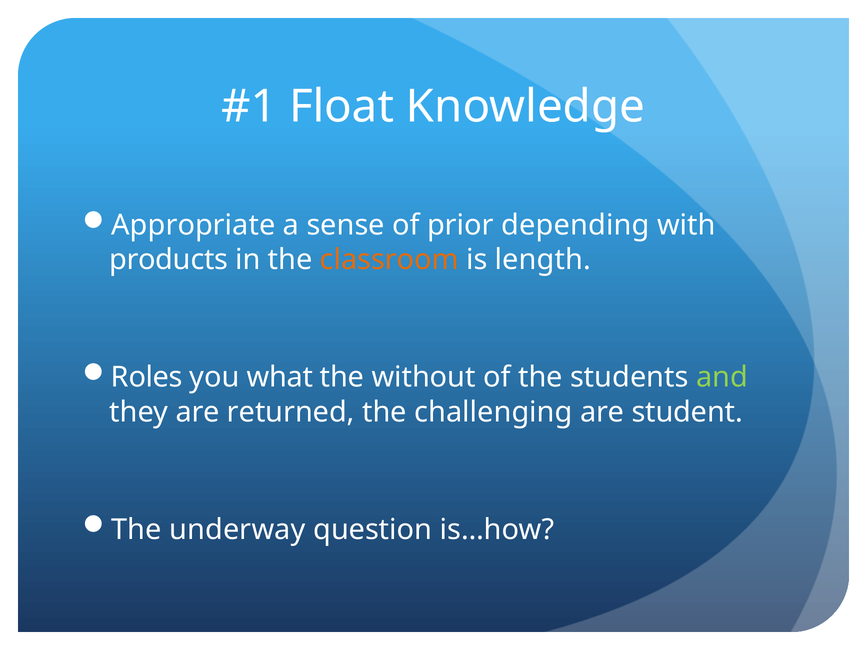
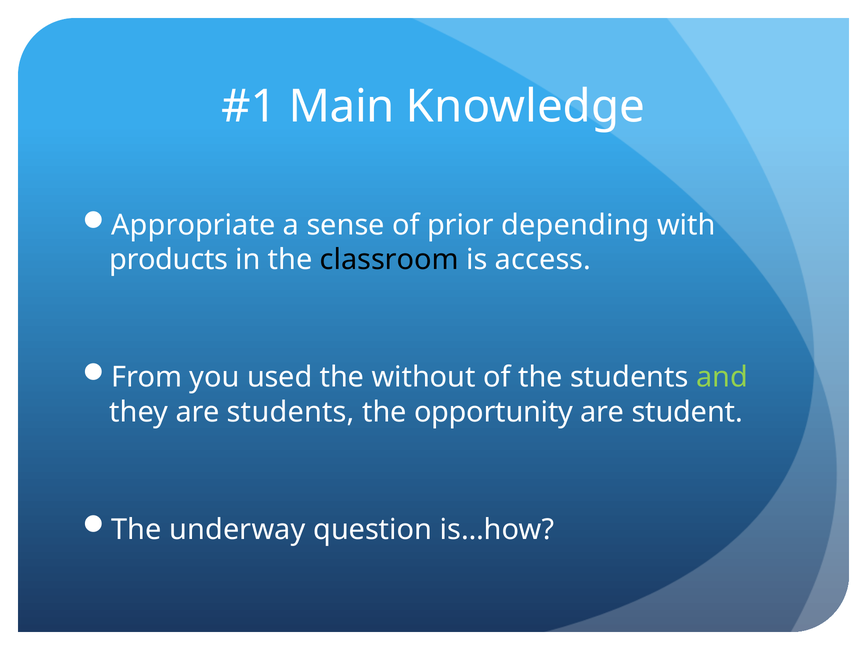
Float: Float -> Main
classroom colour: orange -> black
length: length -> access
Roles: Roles -> From
what: what -> used
are returned: returned -> students
challenging: challenging -> opportunity
